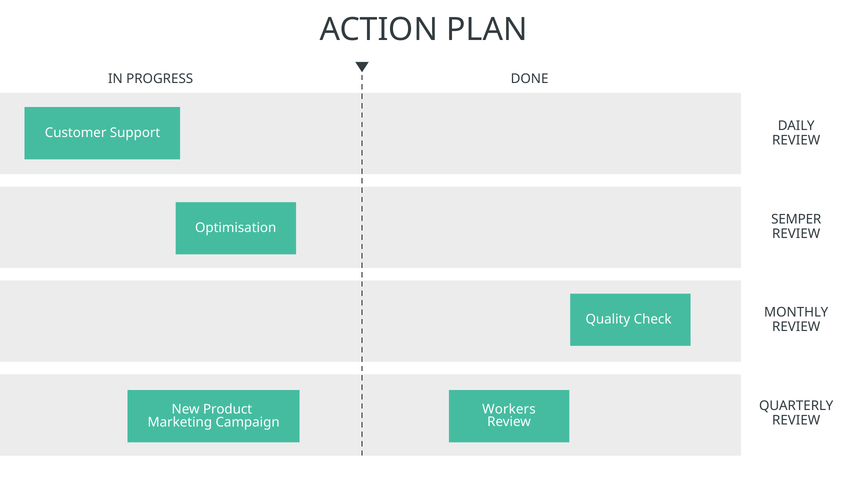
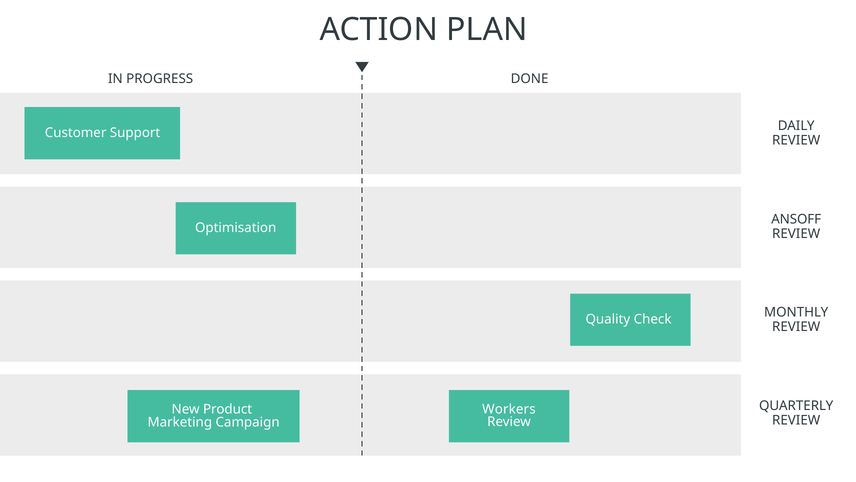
SEMPER: SEMPER -> ANSOFF
